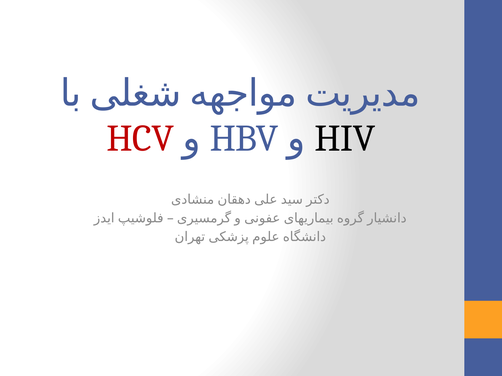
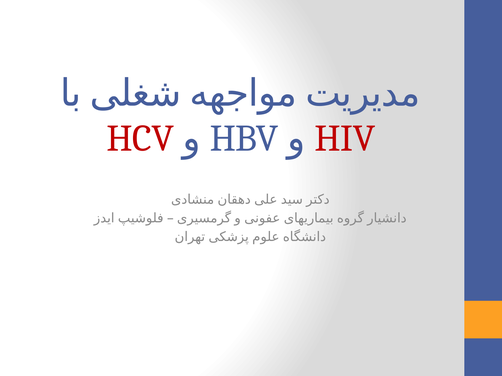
HIV colour: black -> red
